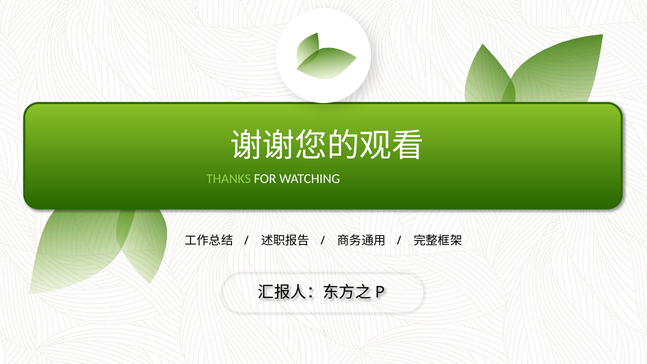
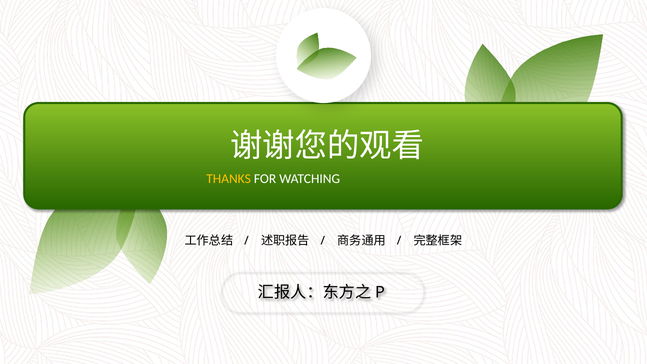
THANKS colour: light green -> yellow
